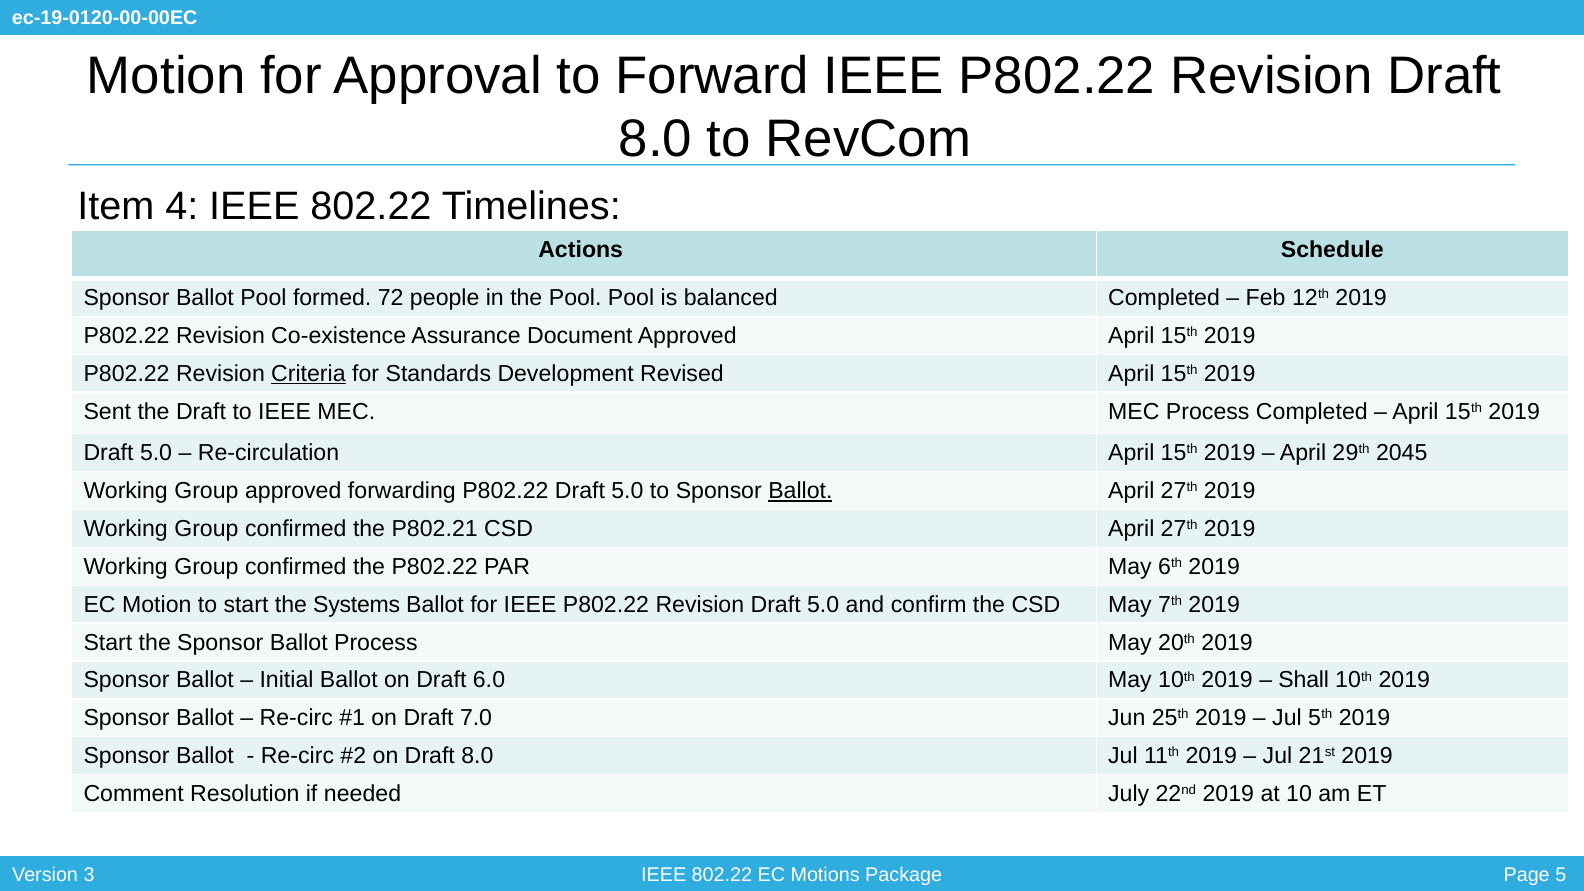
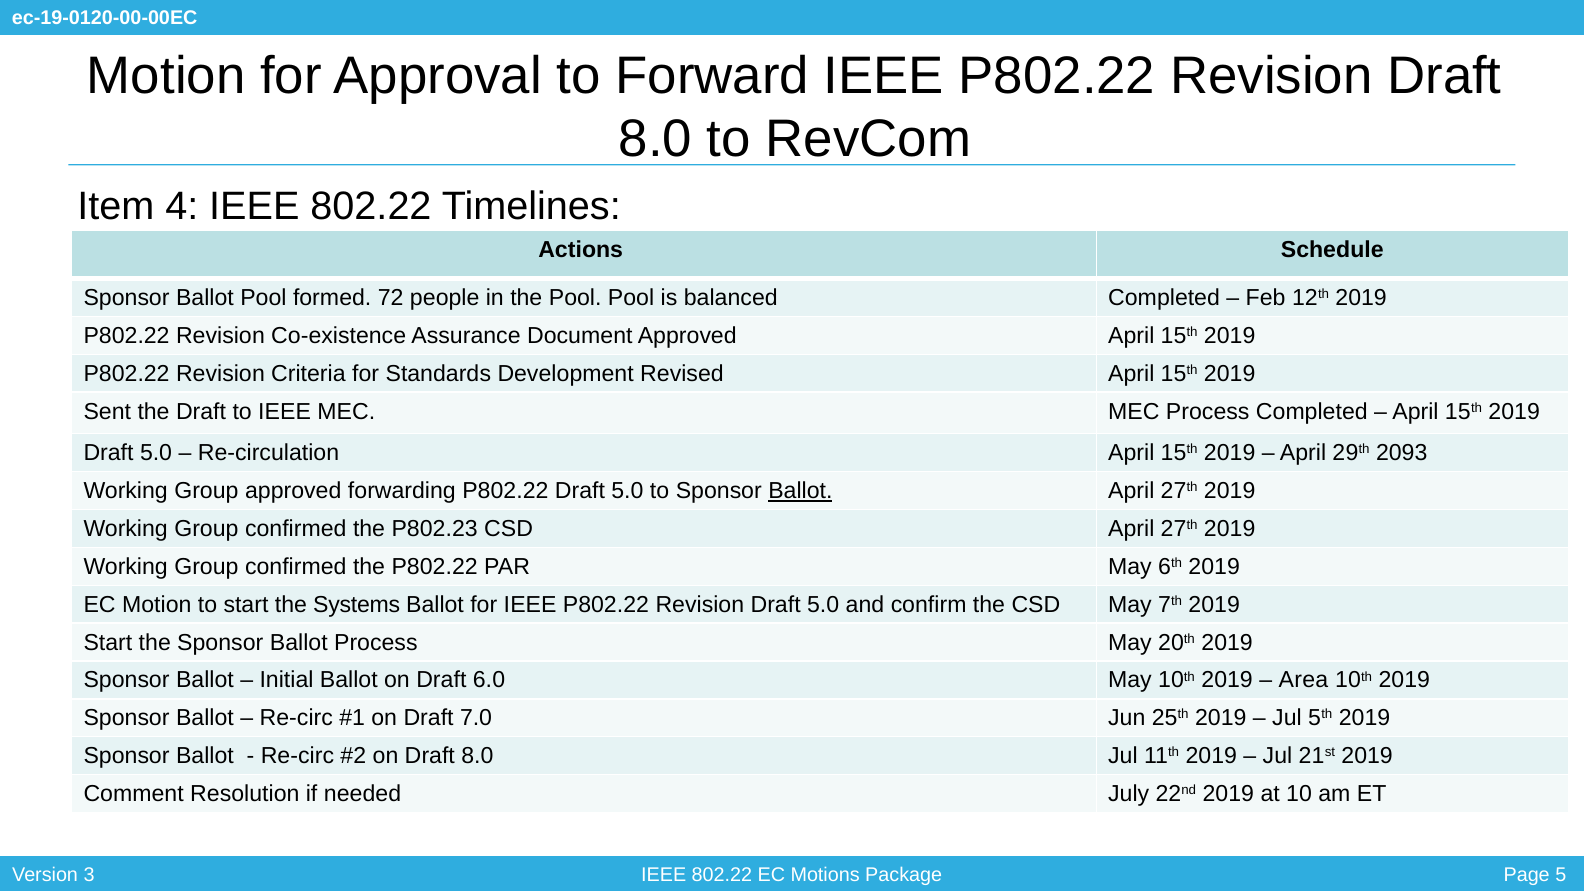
Criteria underline: present -> none
2045: 2045 -> 2093
P802.21: P802.21 -> P802.23
Shall: Shall -> Area
